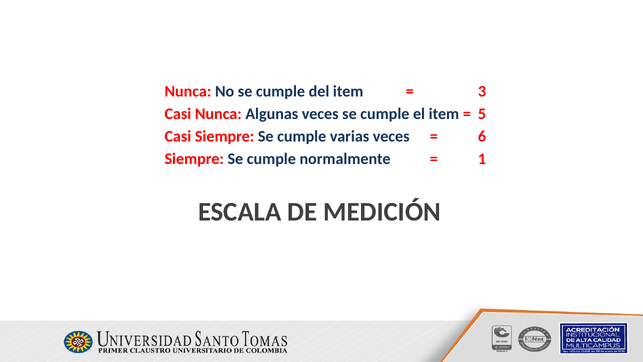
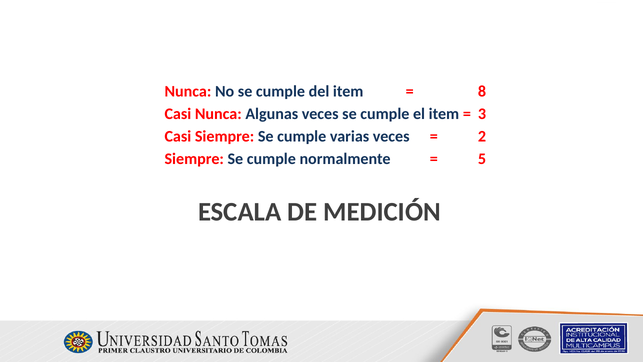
3: 3 -> 8
5: 5 -> 3
6: 6 -> 2
1: 1 -> 5
